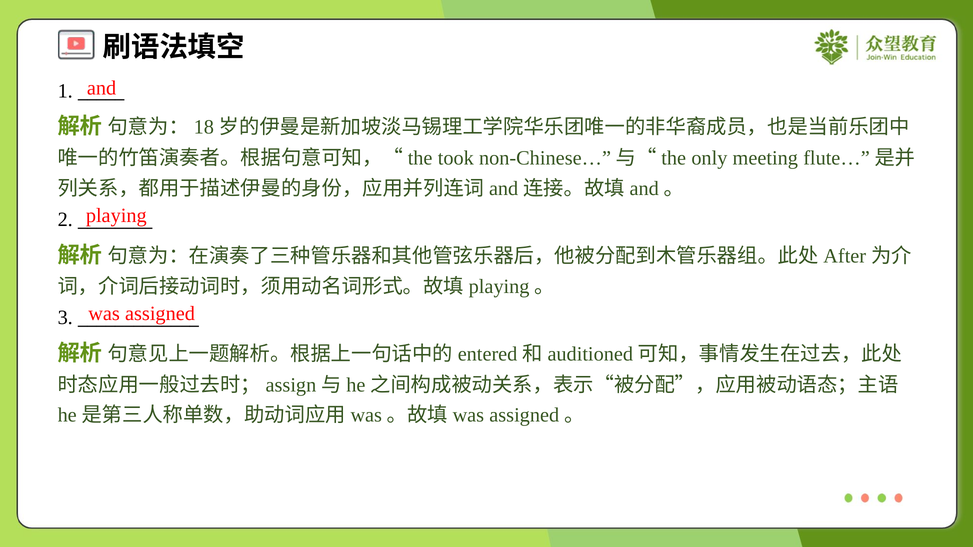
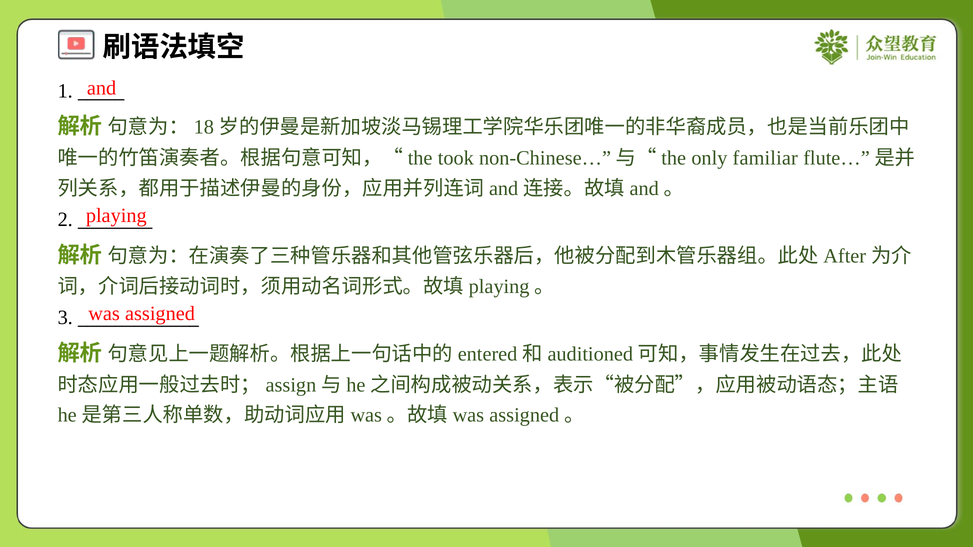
meeting: meeting -> familiar
